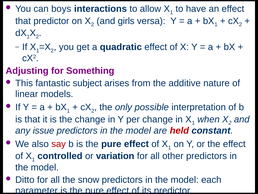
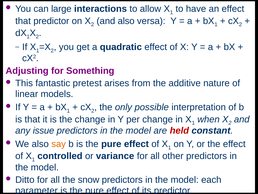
boys: boys -> large
and girls: girls -> also
subject: subject -> pretest
say colour: red -> orange
variation: variation -> variance
